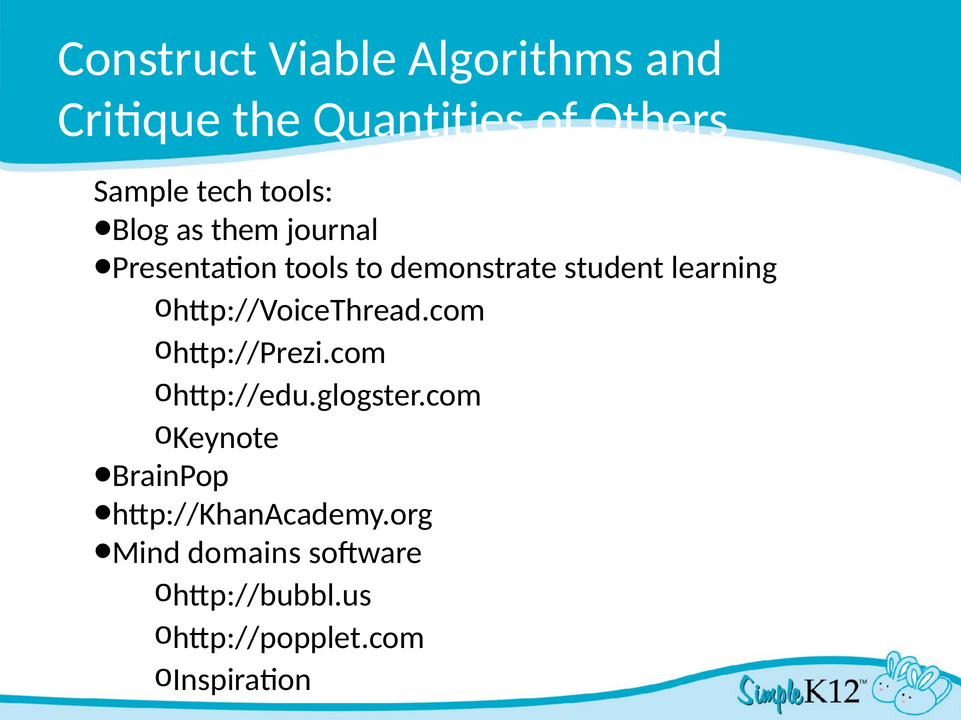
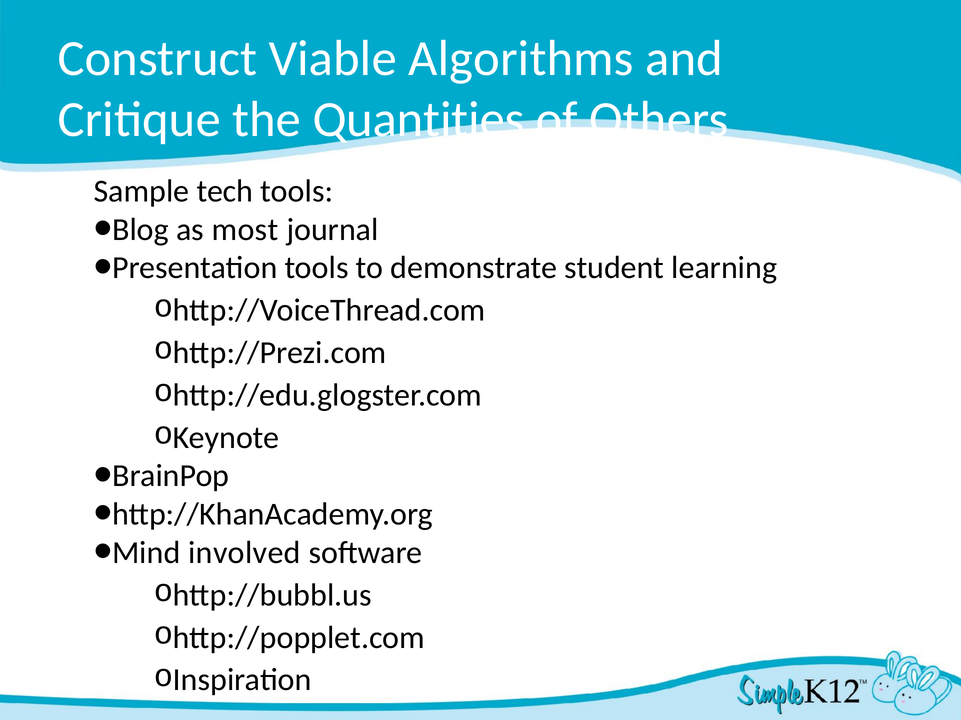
them: them -> most
domains: domains -> involved
